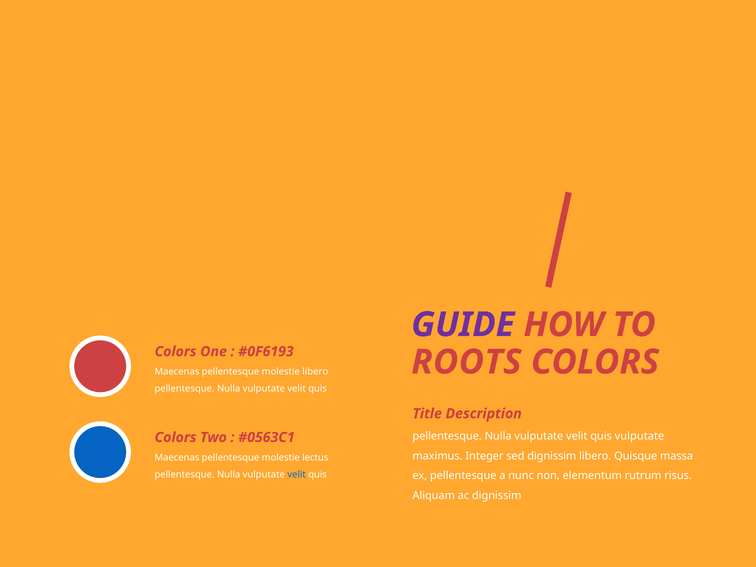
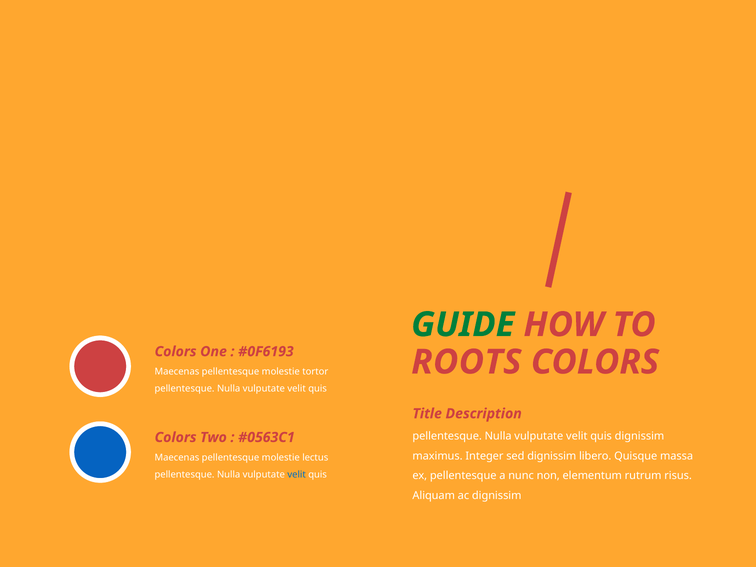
GUIDE colour: purple -> green
molestie libero: libero -> tortor
quis vulputate: vulputate -> dignissim
